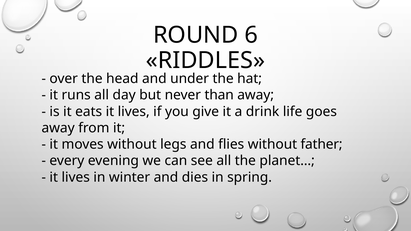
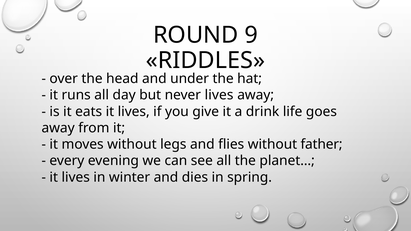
6: 6 -> 9
never than: than -> lives
